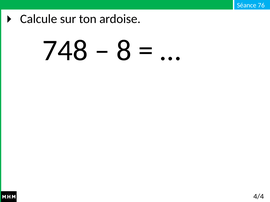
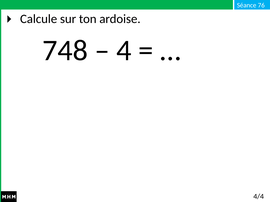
8: 8 -> 4
